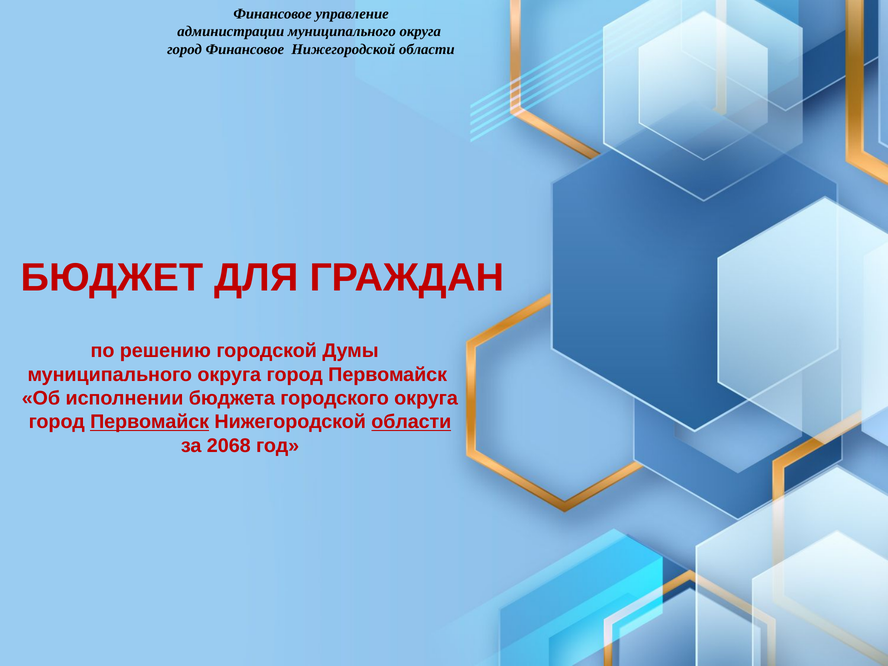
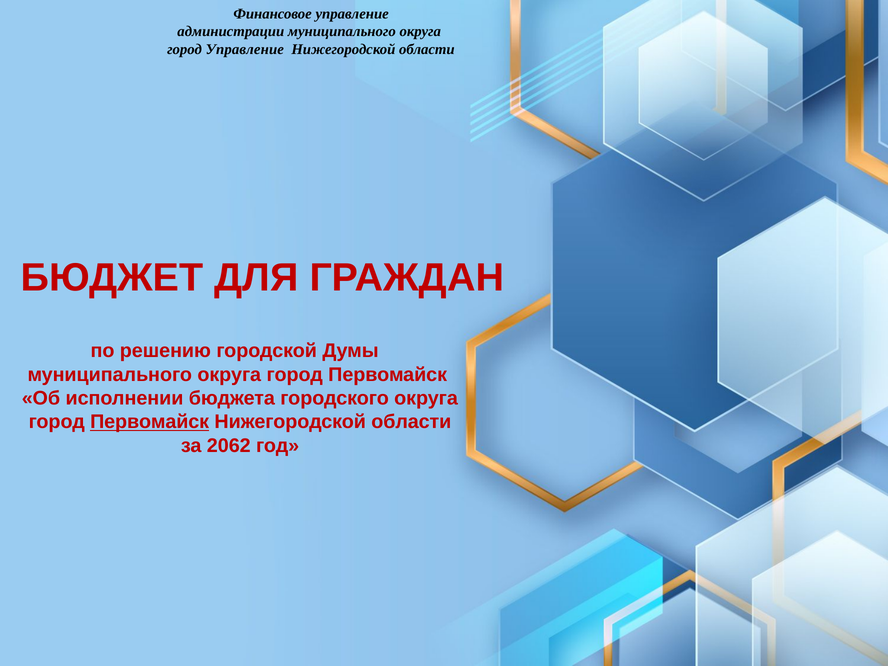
город Финансовое: Финансовое -> Управление
области at (411, 422) underline: present -> none
2068: 2068 -> 2062
